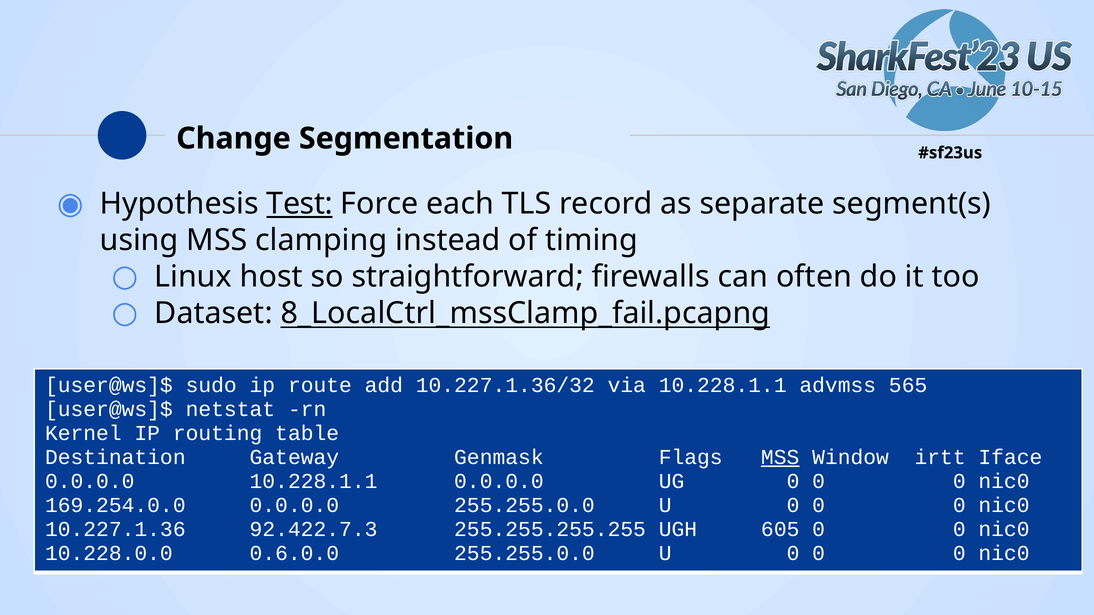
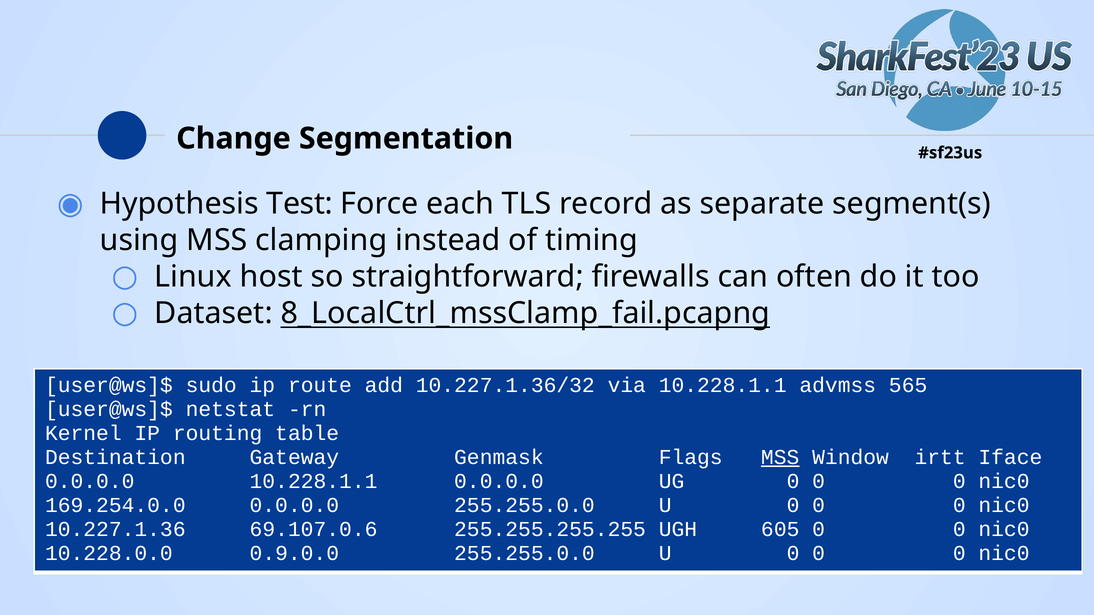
Test underline: present -> none
92.422.7.3: 92.422.7.3 -> 69.107.0.6
0.6.0.0: 0.6.0.0 -> 0.9.0.0
